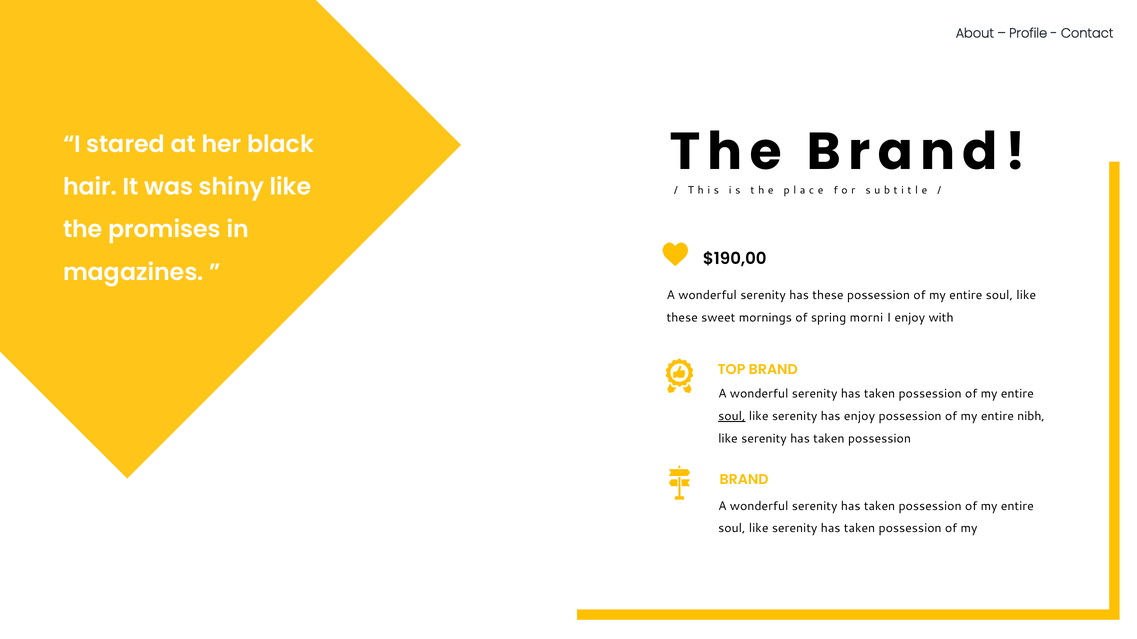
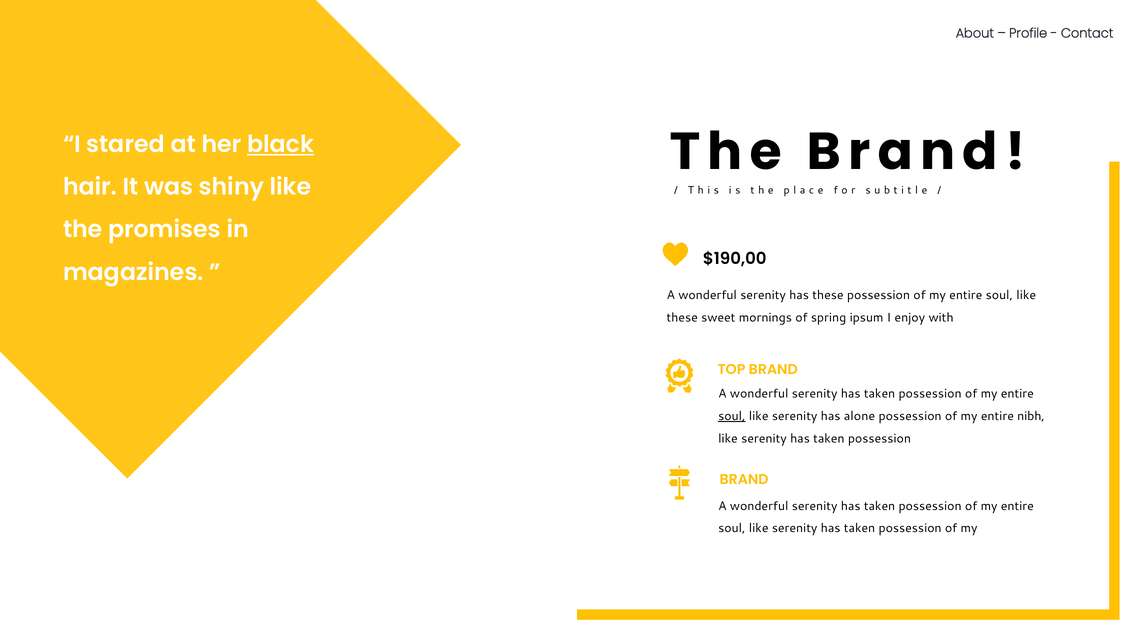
black underline: none -> present
morni: morni -> ipsum
has enjoy: enjoy -> alone
